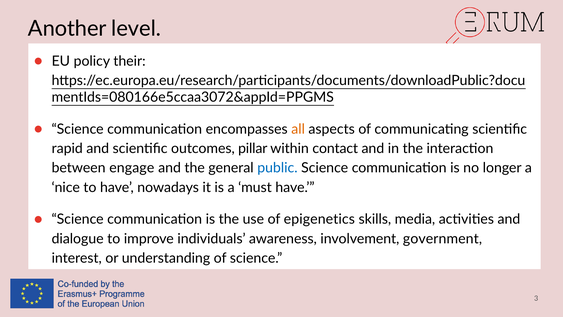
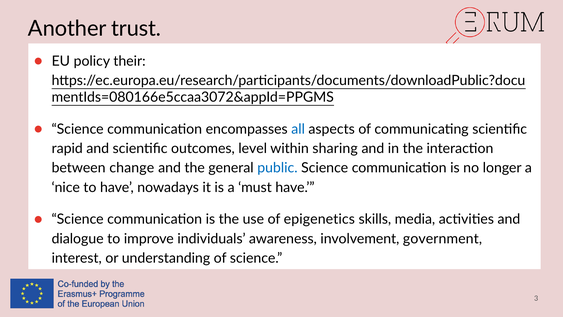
level: level -> trust
all colour: orange -> blue
pillar: pillar -> level
contact: contact -> sharing
engage: engage -> change
